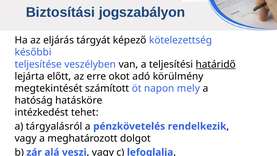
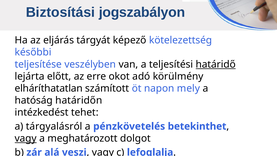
megtekintését: megtekintését -> elháríthatatlan
hatásköre: hatásköre -> határidőn
rendelkezik: rendelkezik -> betekinthet
vagy at (26, 138) underline: none -> present
